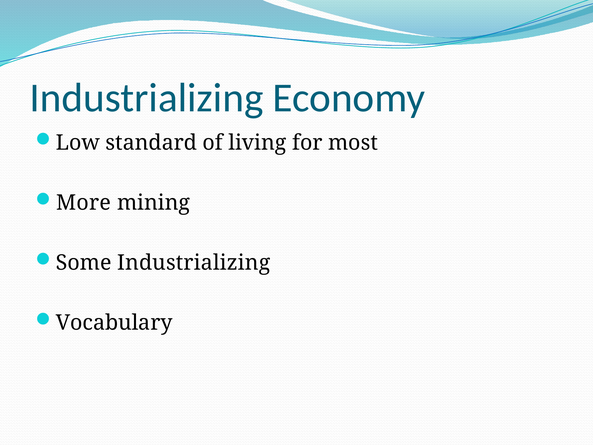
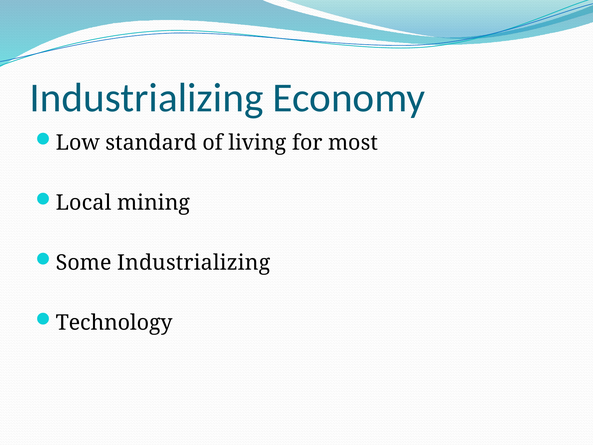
More: More -> Local
Vocabulary: Vocabulary -> Technology
